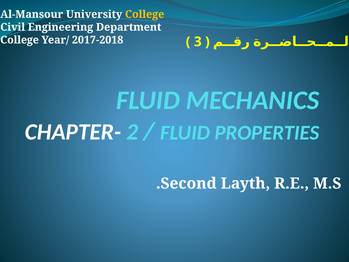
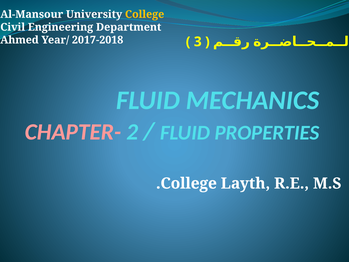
College at (20, 40): College -> Ahmed
CHAPTER- colour: white -> pink
Second at (189, 183): Second -> College
